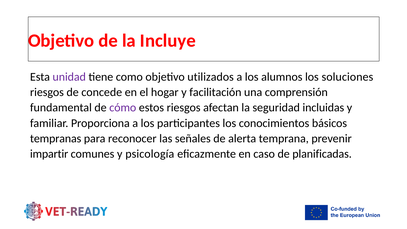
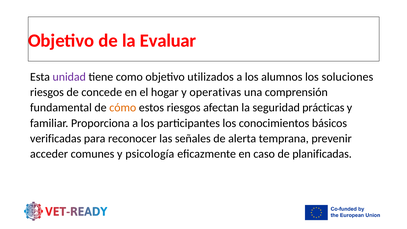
Incluye: Incluye -> Evaluar
facilitación: facilitación -> operativas
cómo colour: purple -> orange
incluidas: incluidas -> prácticas
tempranas: tempranas -> verificadas
impartir: impartir -> acceder
